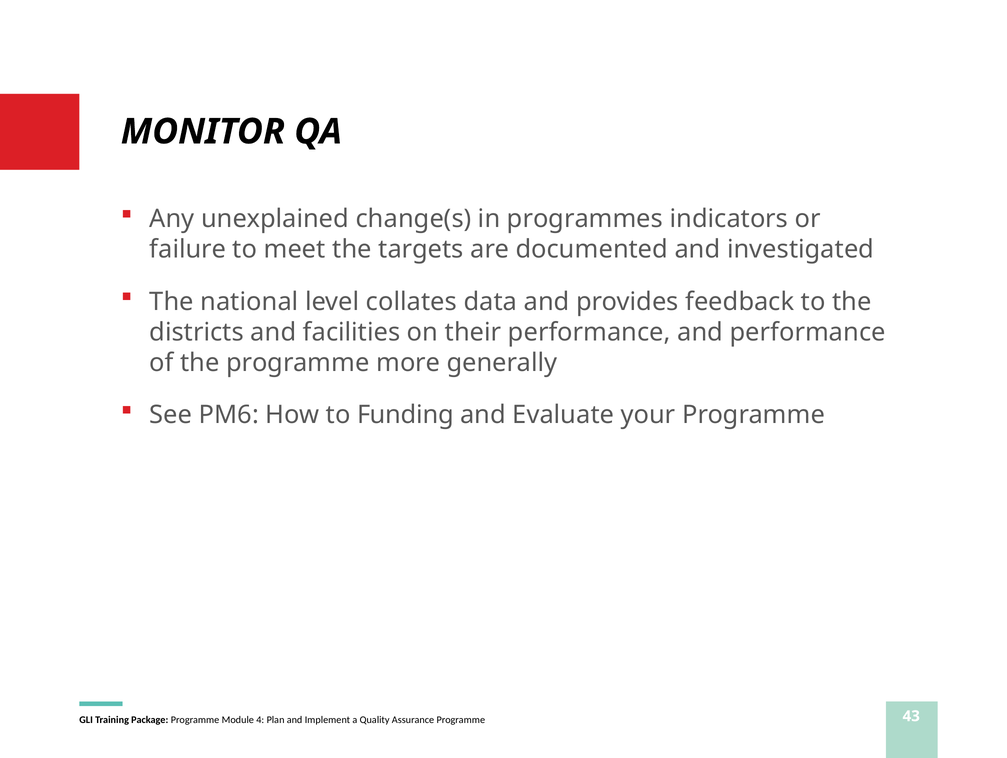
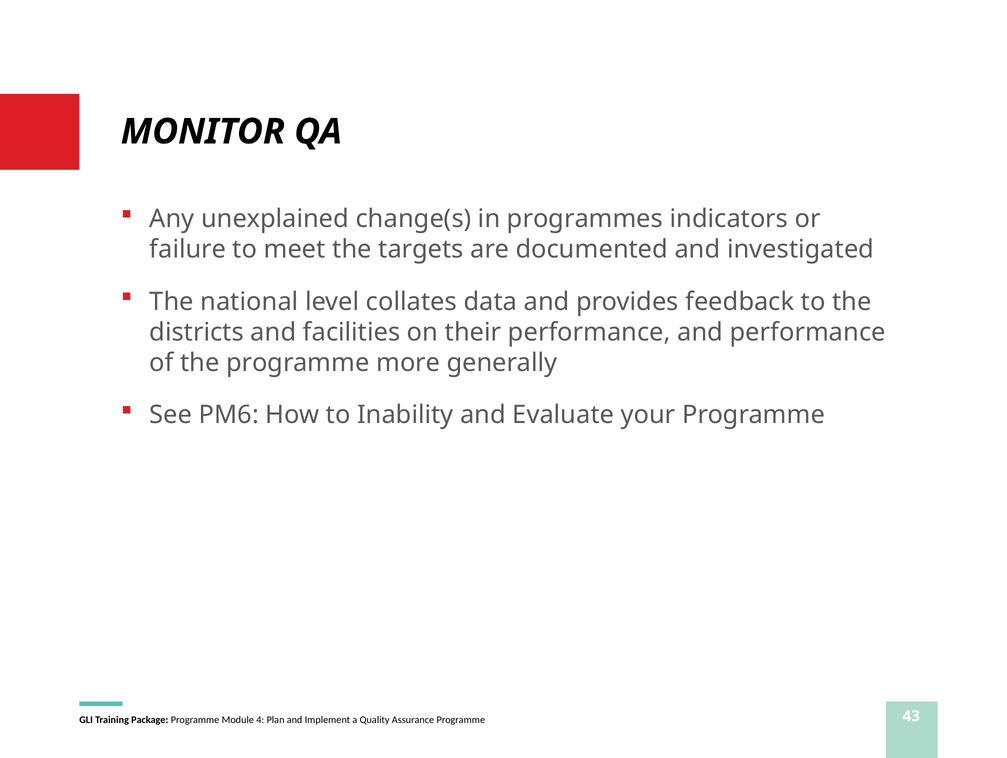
Funding: Funding -> Inability
